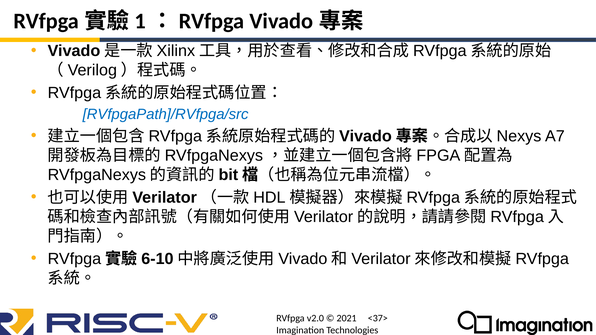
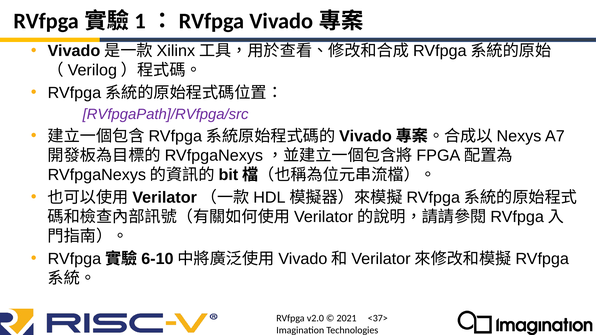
RVfpgaPath]/RVfpga/src colour: blue -> purple
